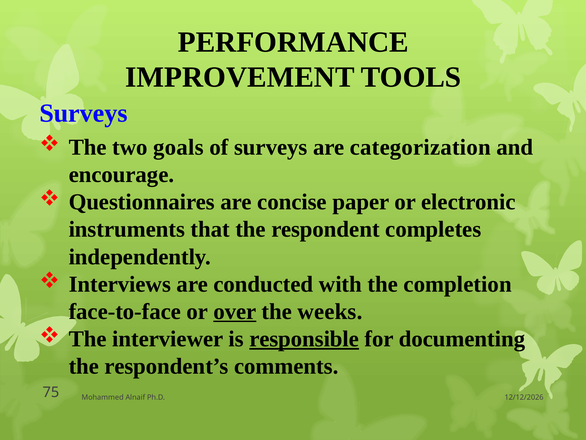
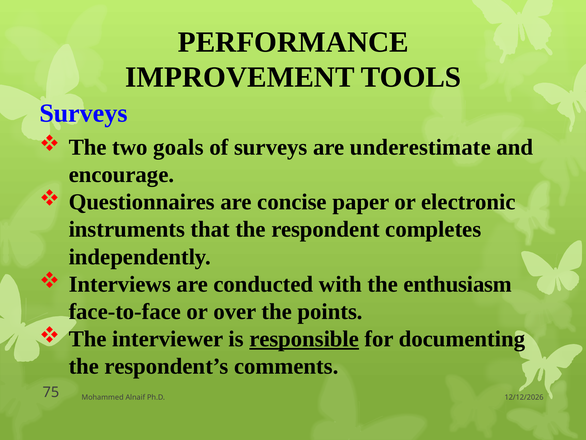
categorization: categorization -> underestimate
completion: completion -> enthusiasm
over underline: present -> none
weeks: weeks -> points
